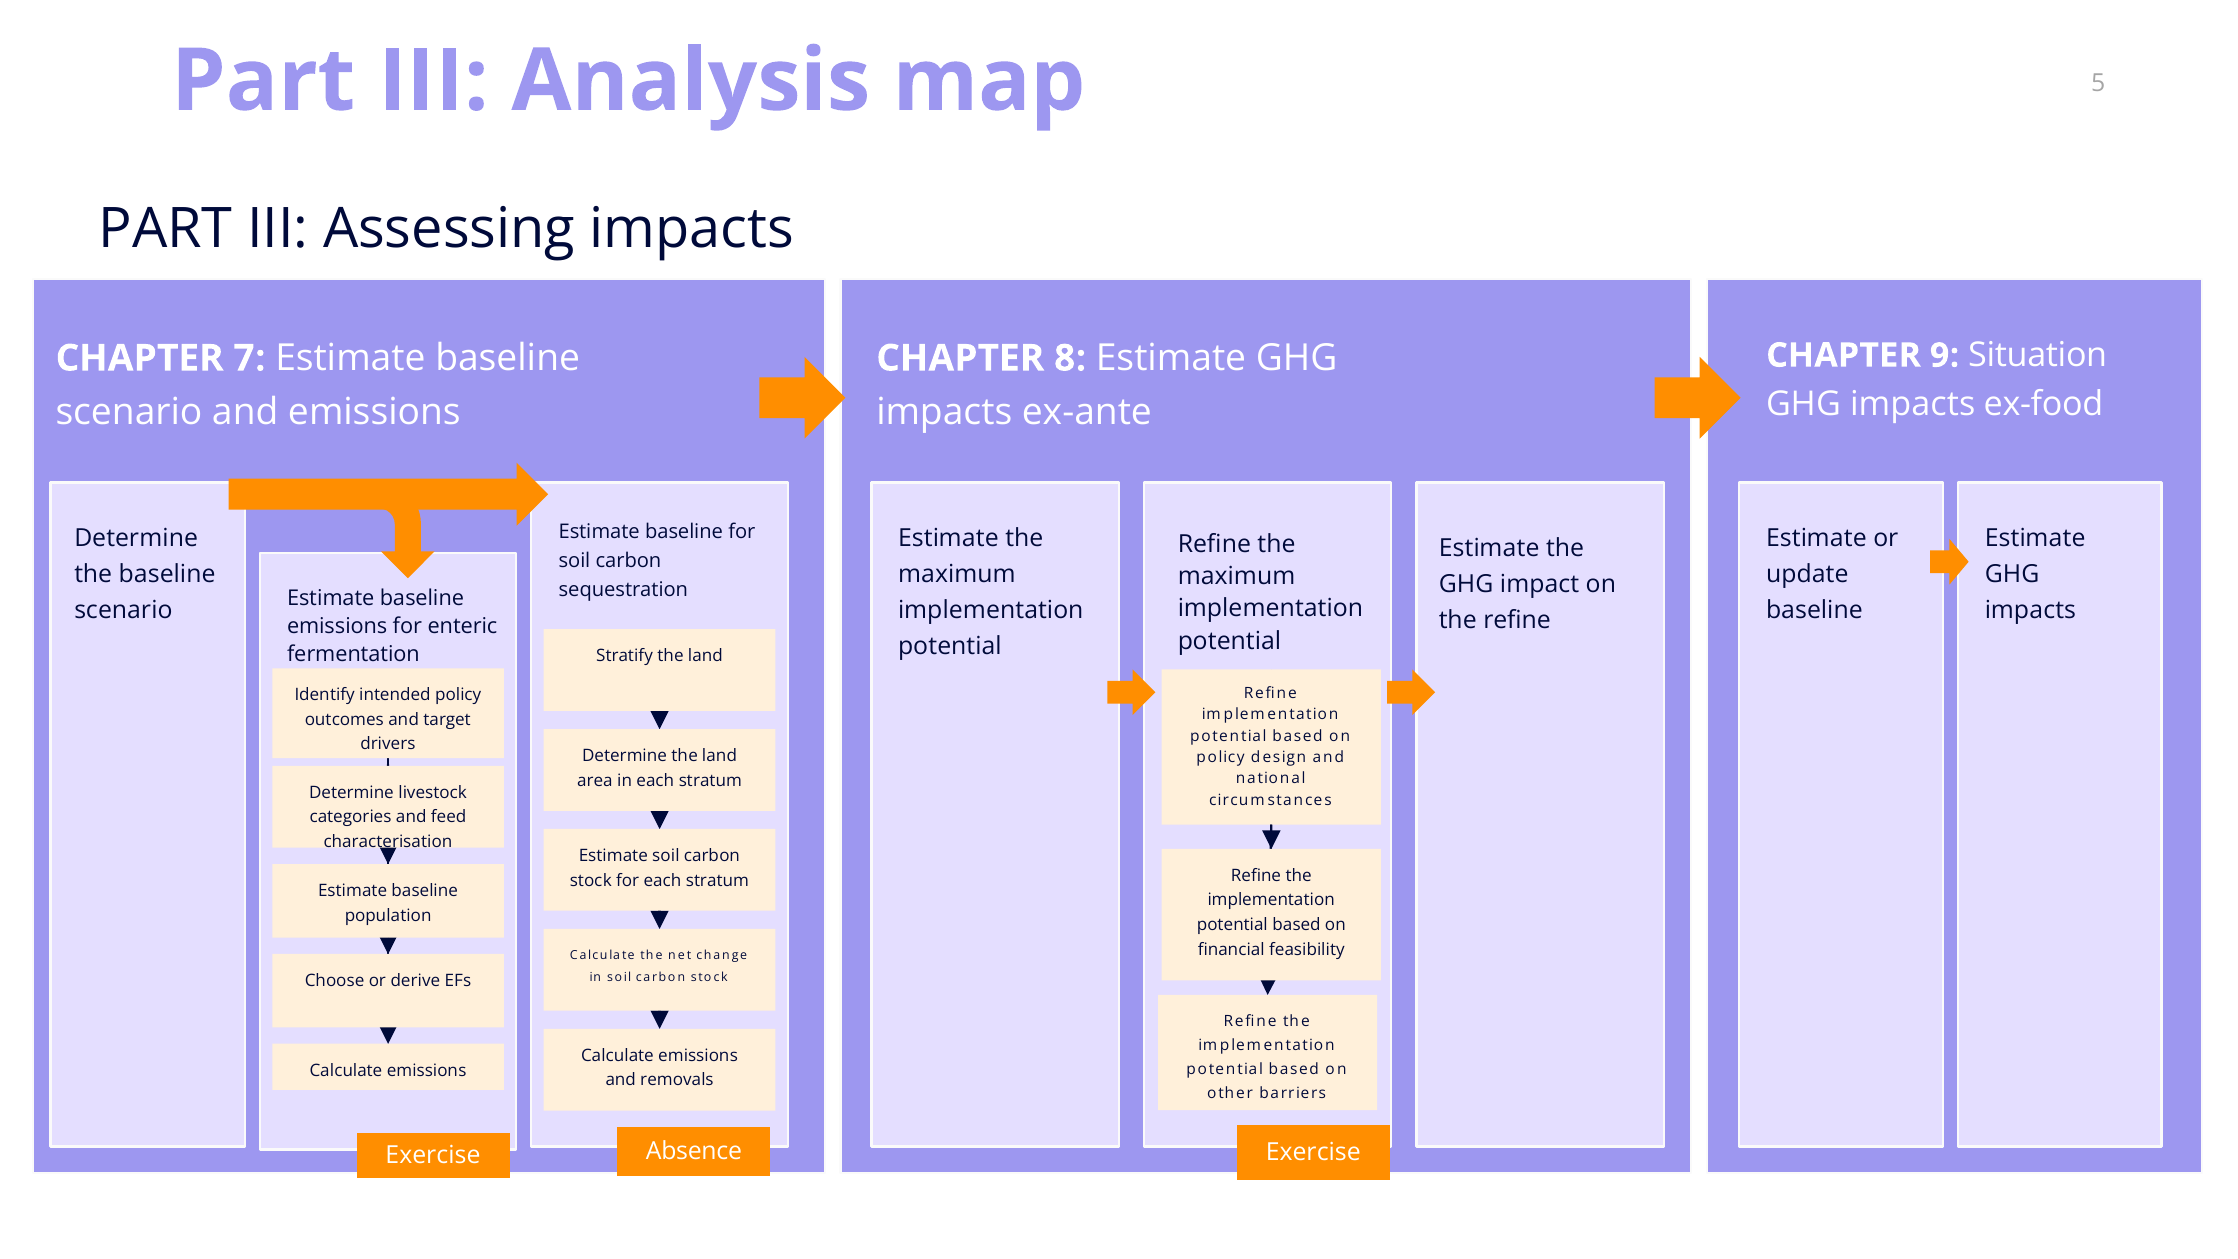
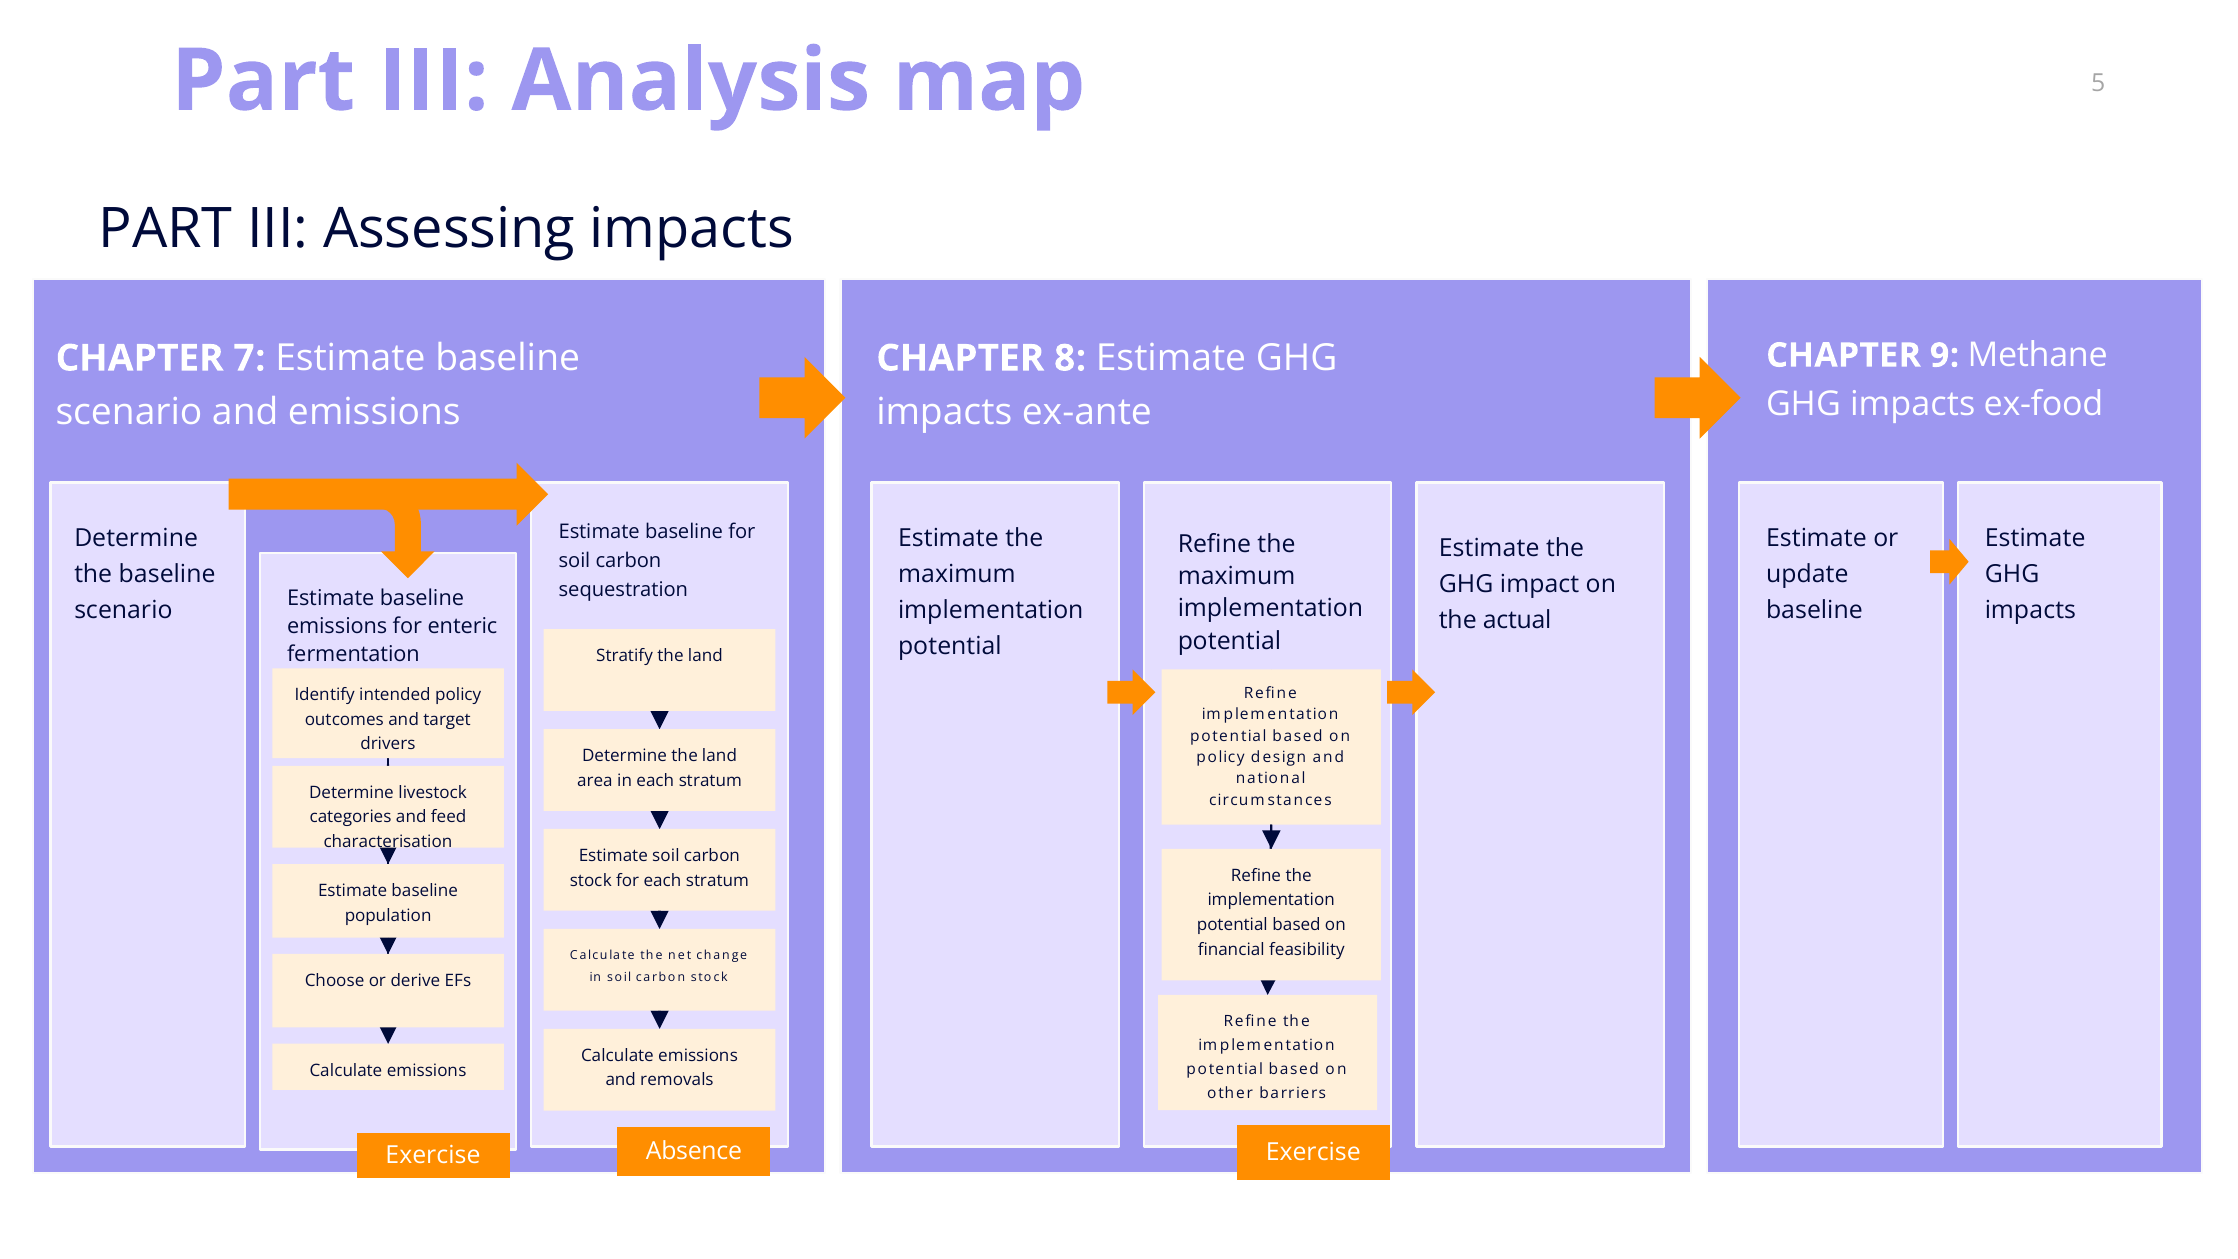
Situation: Situation -> Methane
the refine: refine -> actual
